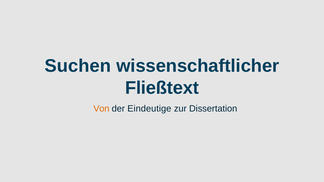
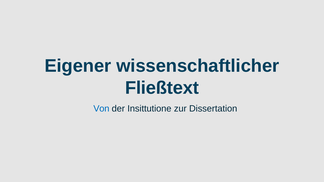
Suchen: Suchen -> Eigener
Von colour: orange -> blue
Eindeutige: Eindeutige -> Insittutione
